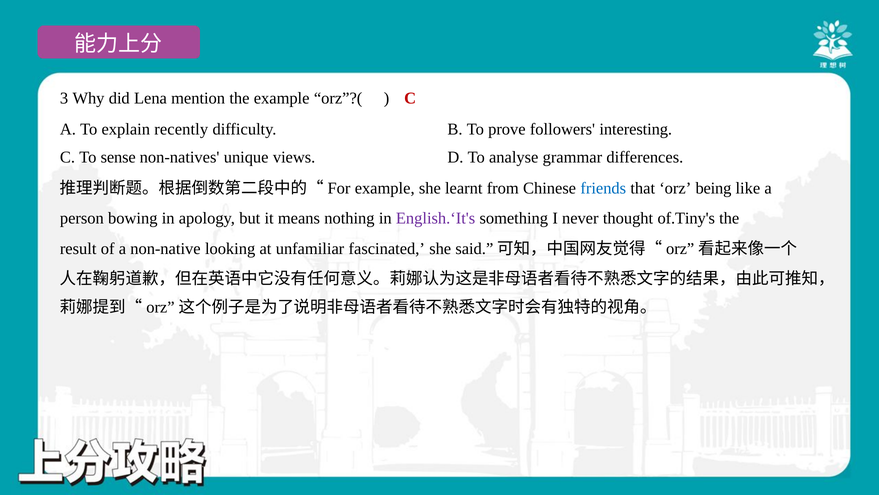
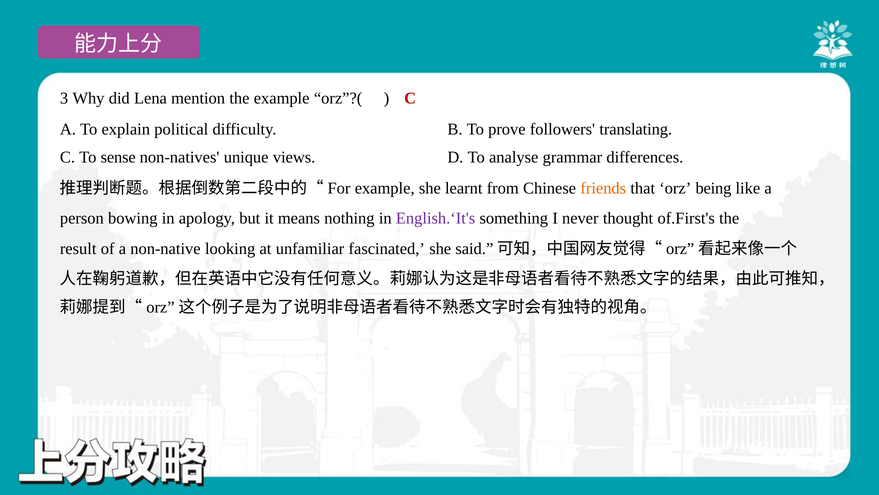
recently: recently -> political
interesting: interesting -> translating
friends colour: blue -> orange
of.Tiny's: of.Tiny's -> of.First's
